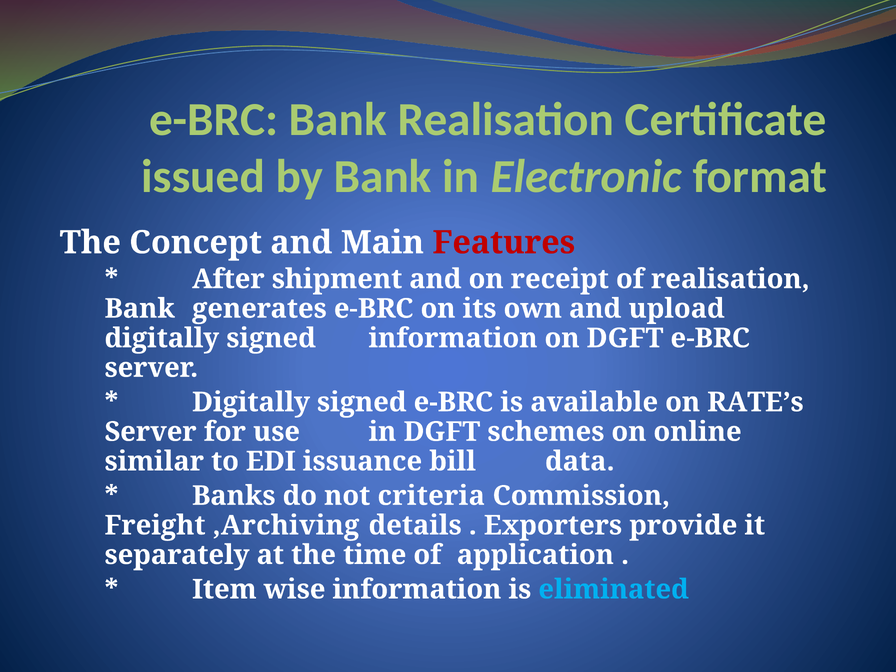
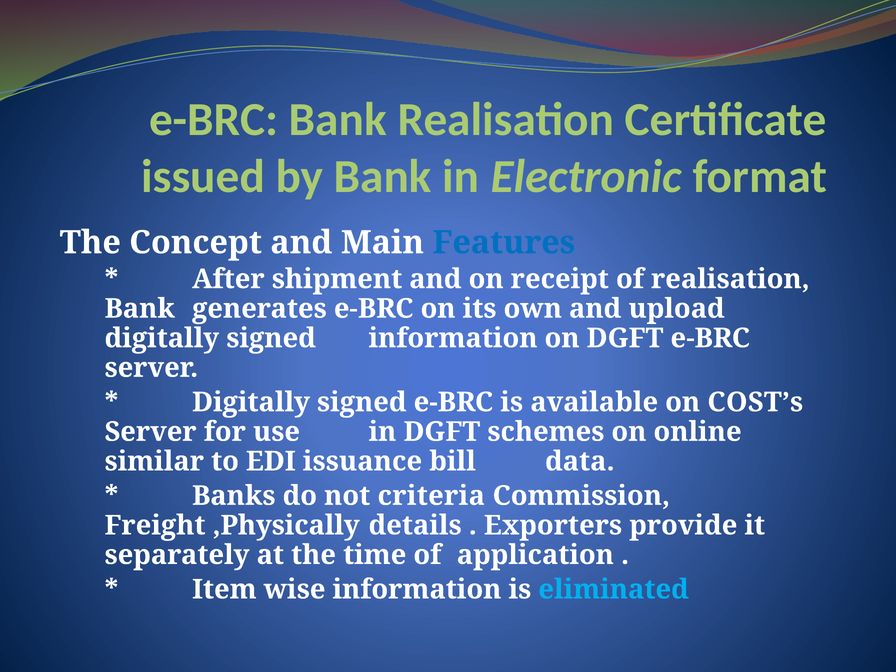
Features colour: red -> blue
RATE’s: RATE’s -> COST’s
,Archiving: ,Archiving -> ,Physically
